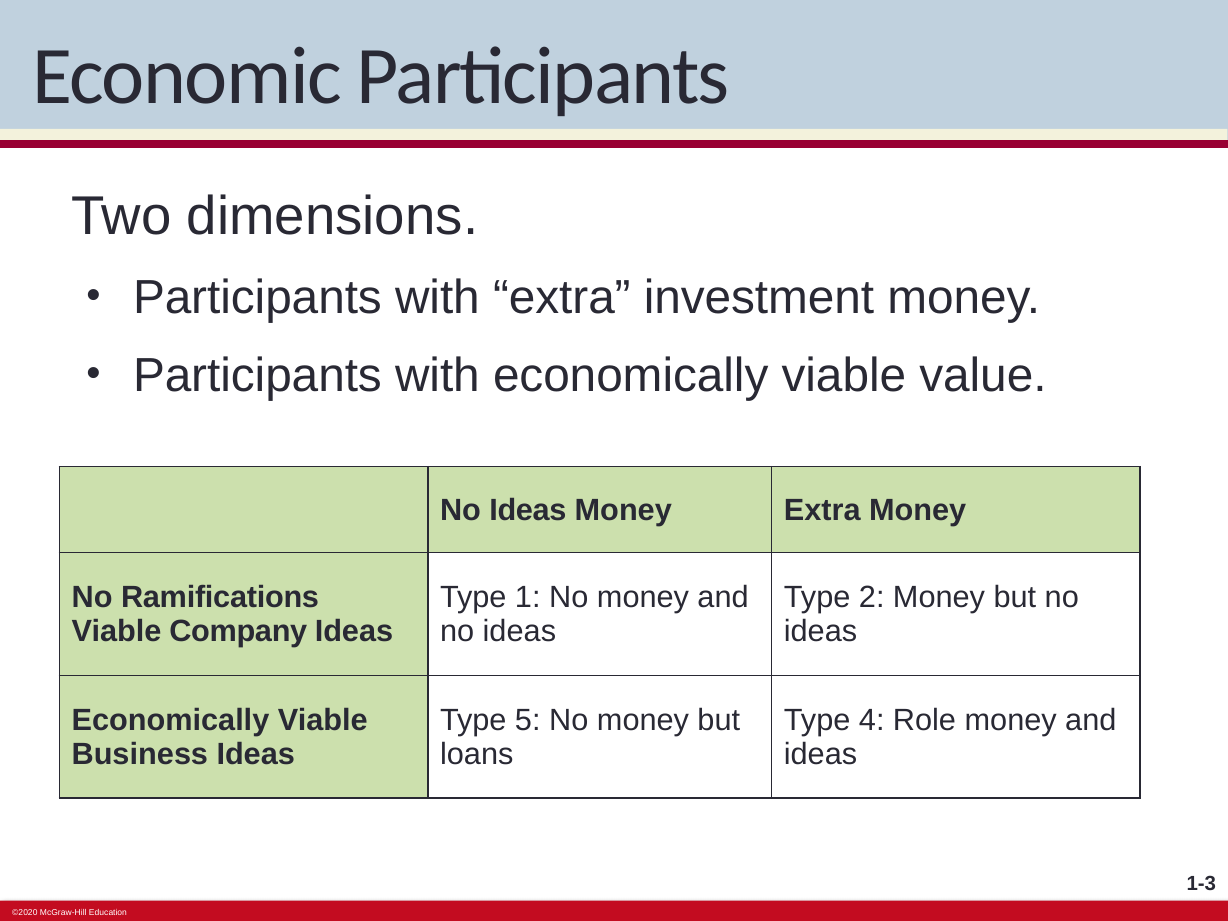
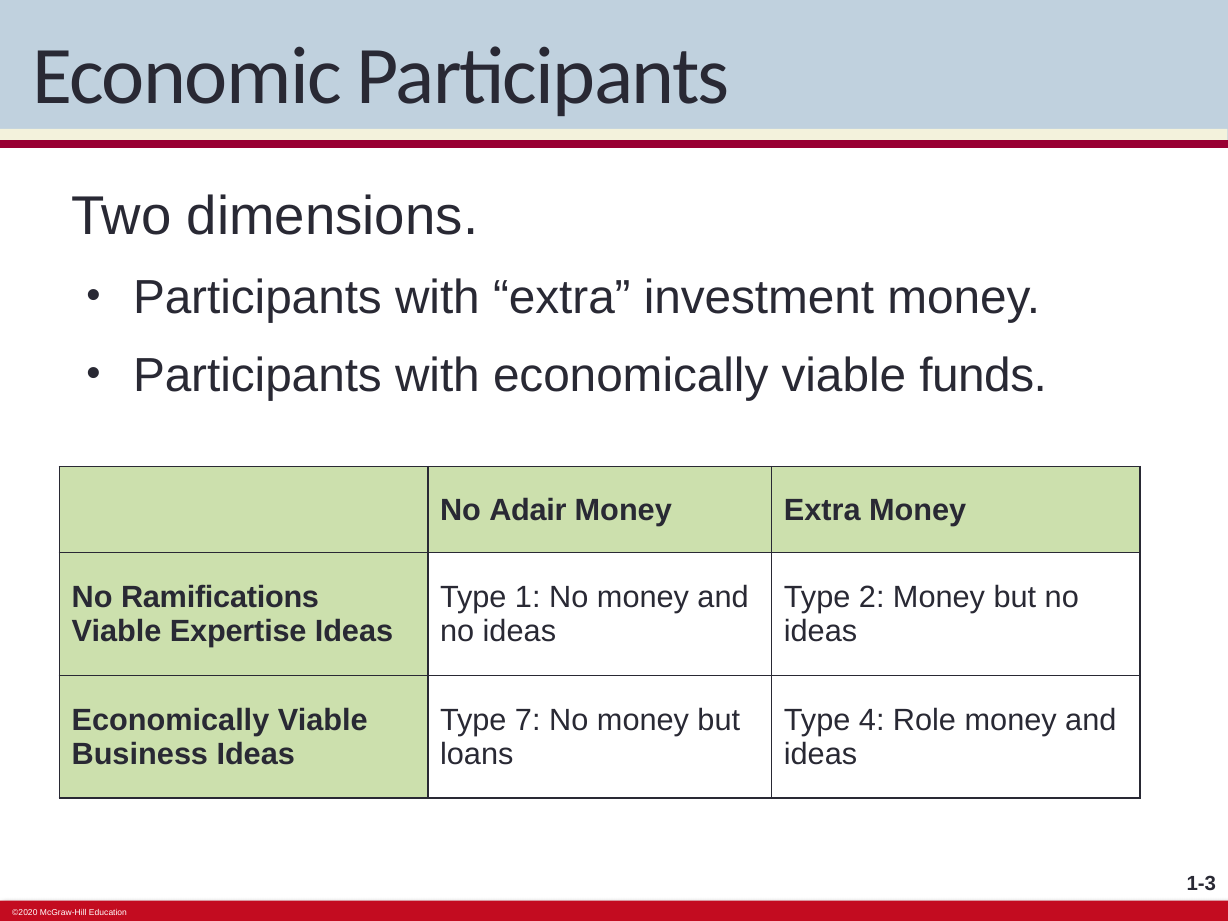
value: value -> funds
Ideas at (528, 510): Ideas -> Adair
Company: Company -> Expertise
5: 5 -> 7
